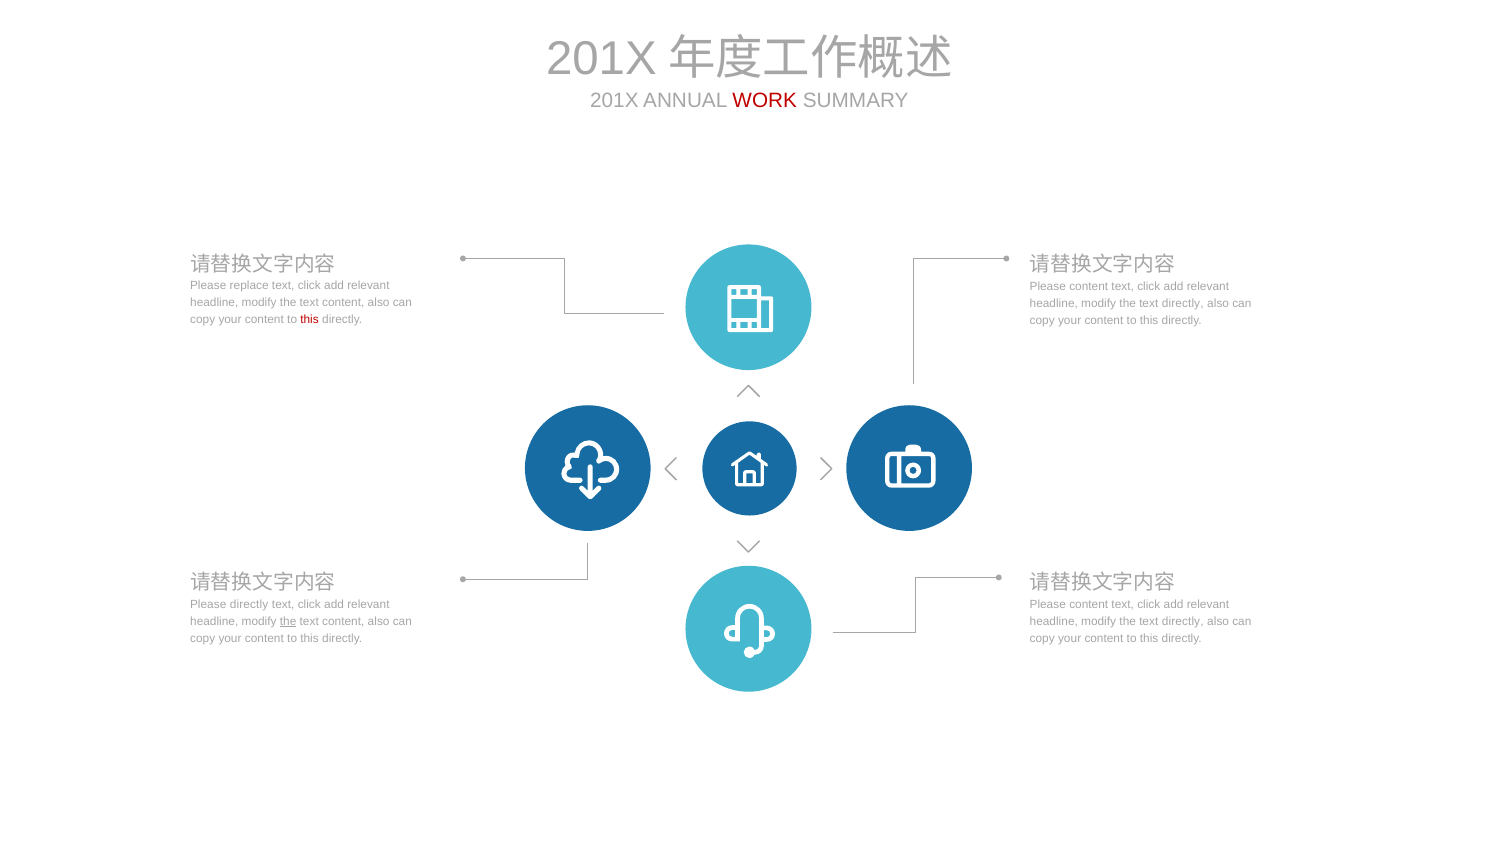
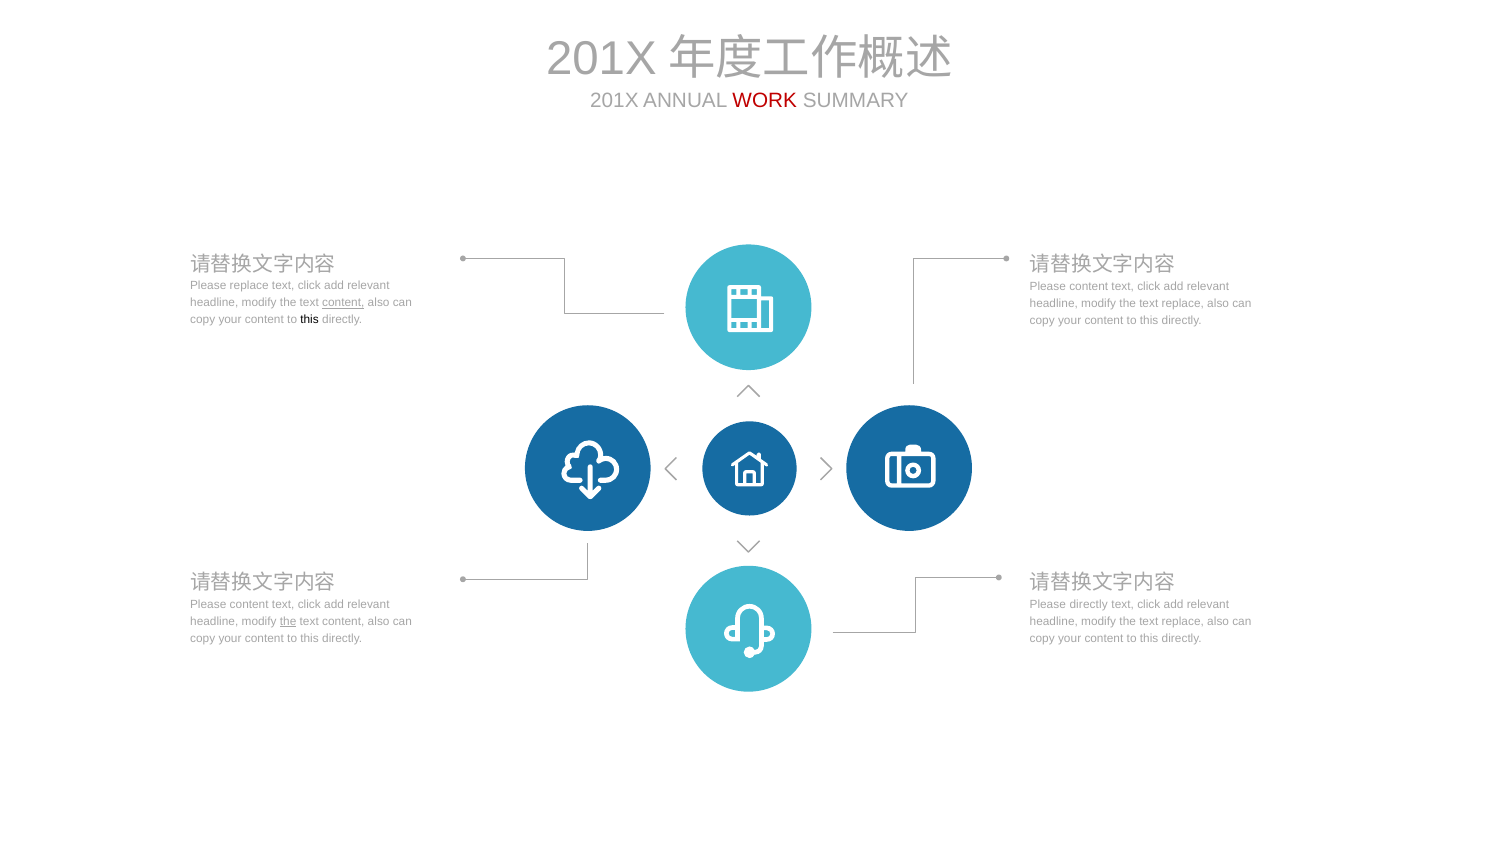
content at (343, 303) underline: none -> present
directly at (1183, 304): directly -> replace
this at (310, 320) colour: red -> black
directly at (249, 605): directly -> content
content at (1089, 605): content -> directly
directly at (1183, 622): directly -> replace
